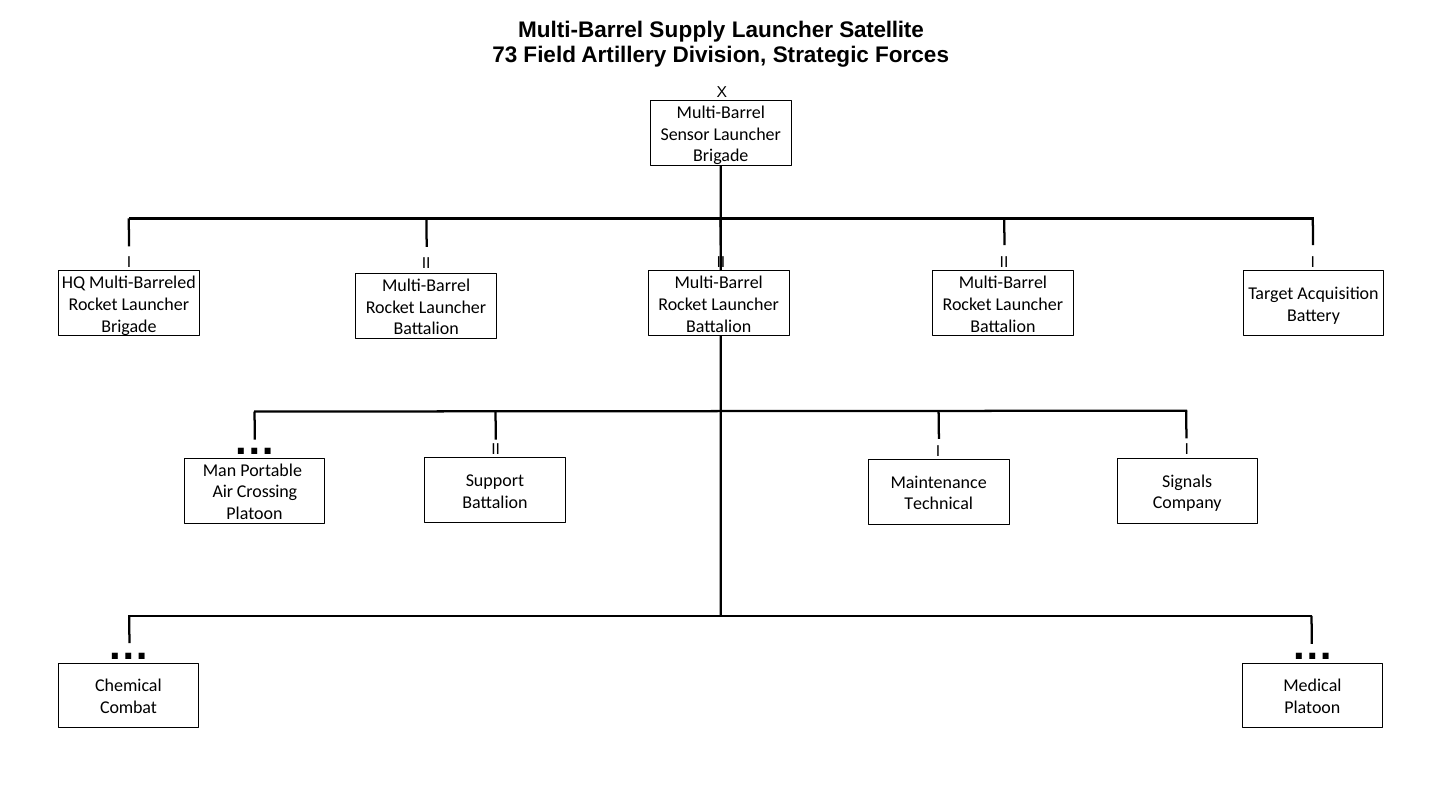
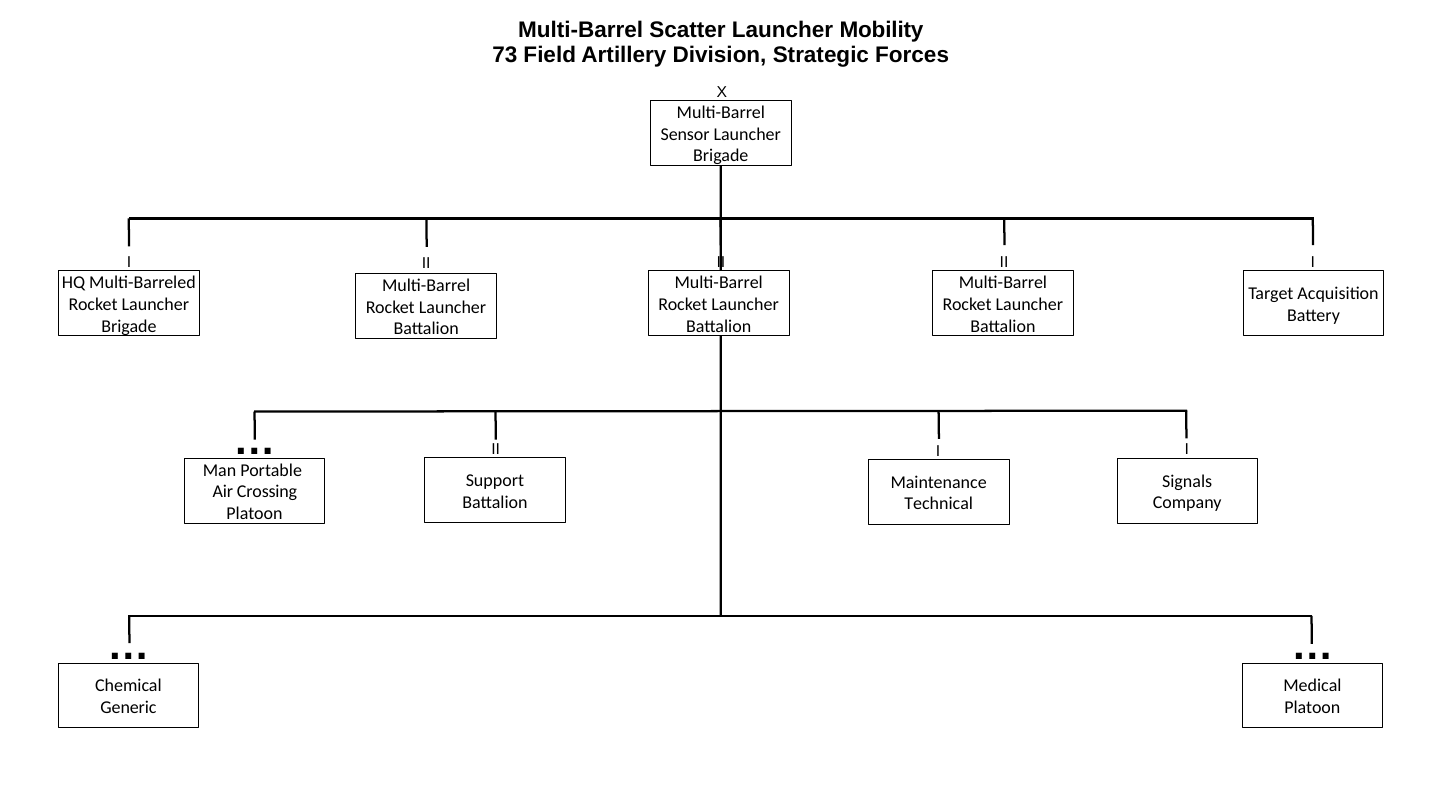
Supply: Supply -> Scatter
Satellite: Satellite -> Mobility
Combat: Combat -> Generic
